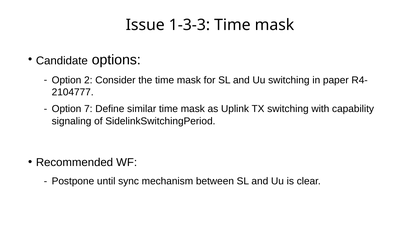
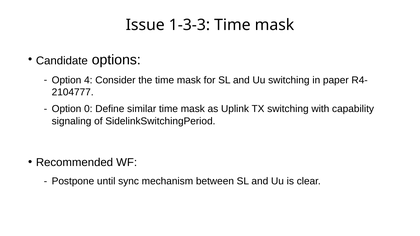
2: 2 -> 4
7: 7 -> 0
